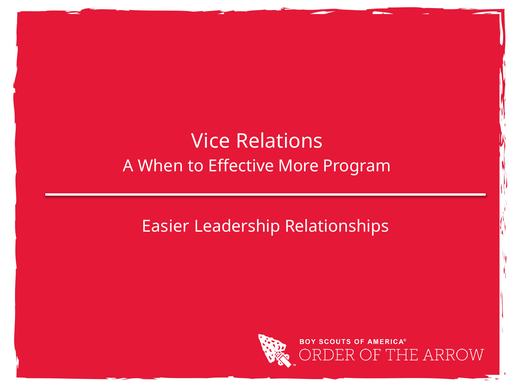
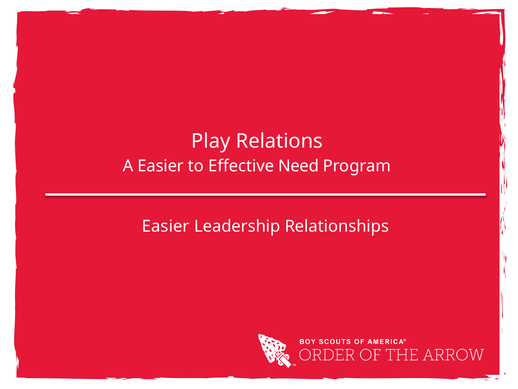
Vice: Vice -> Play
A When: When -> Easier
More: More -> Need
